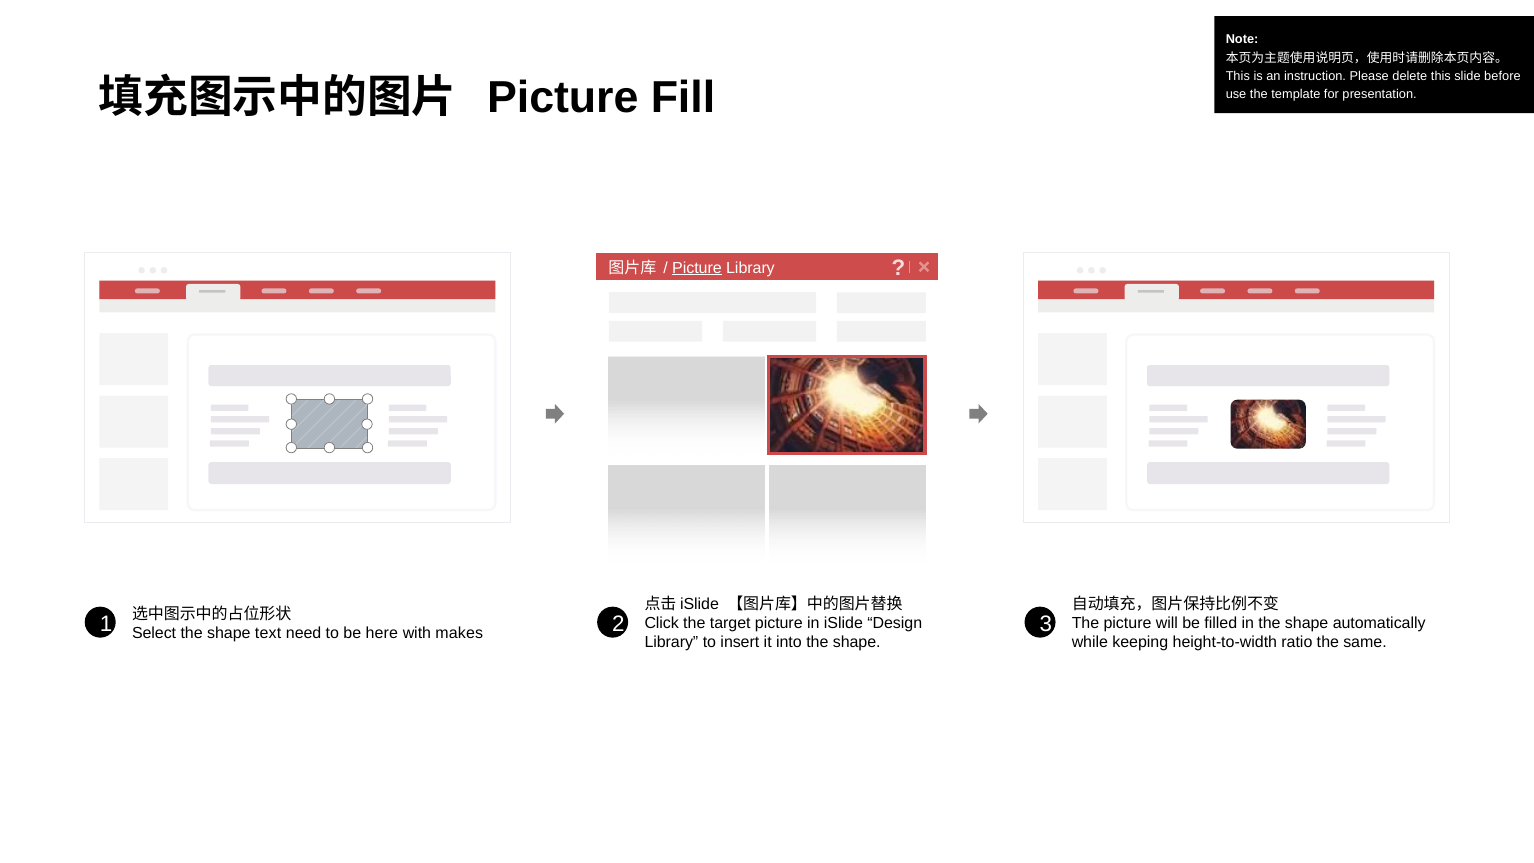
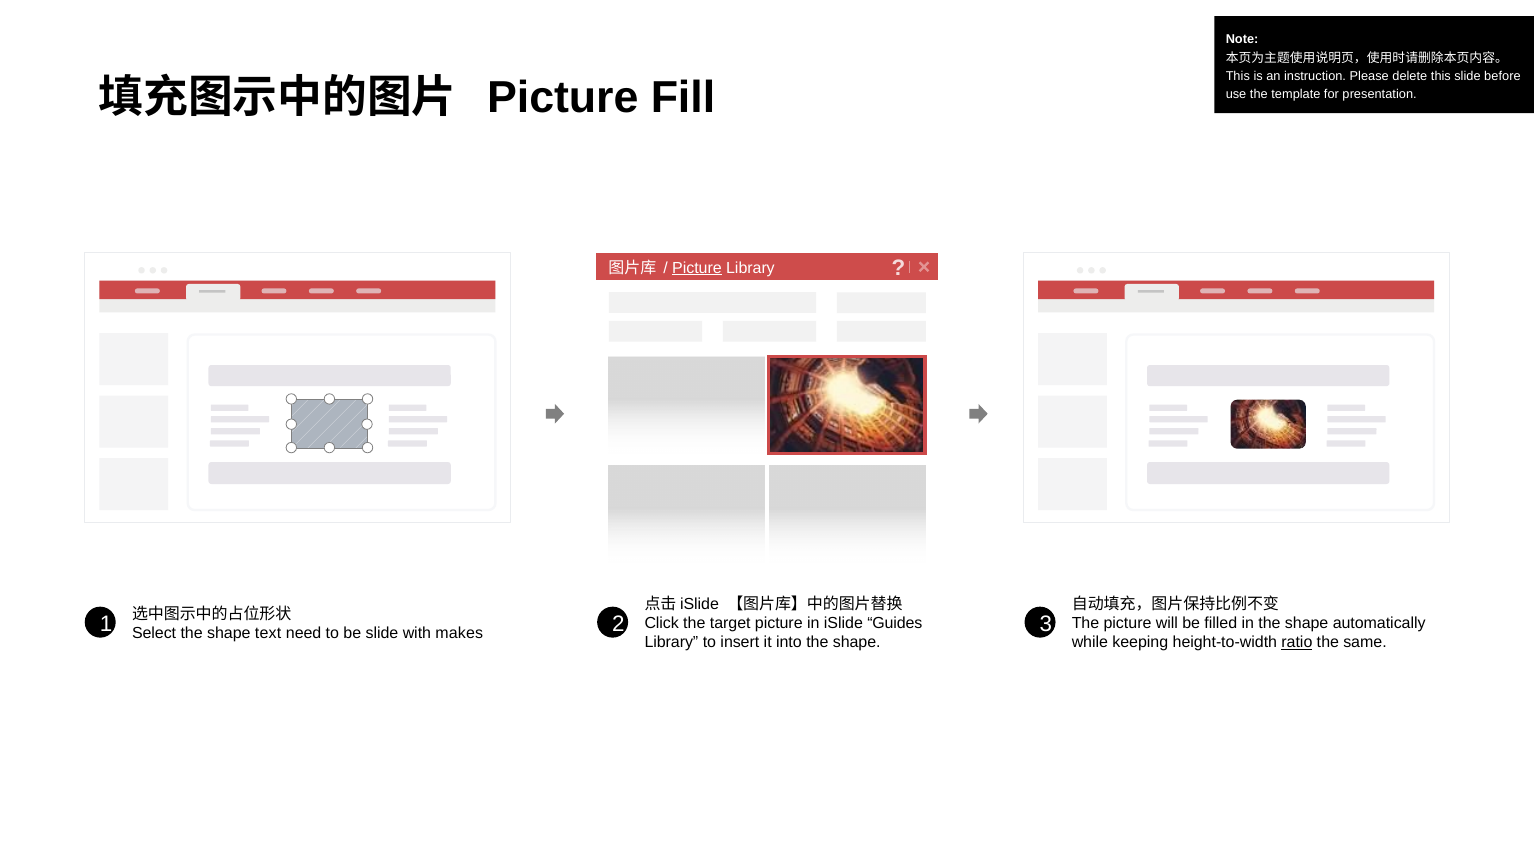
Design: Design -> Guides
be here: here -> slide
ratio underline: none -> present
